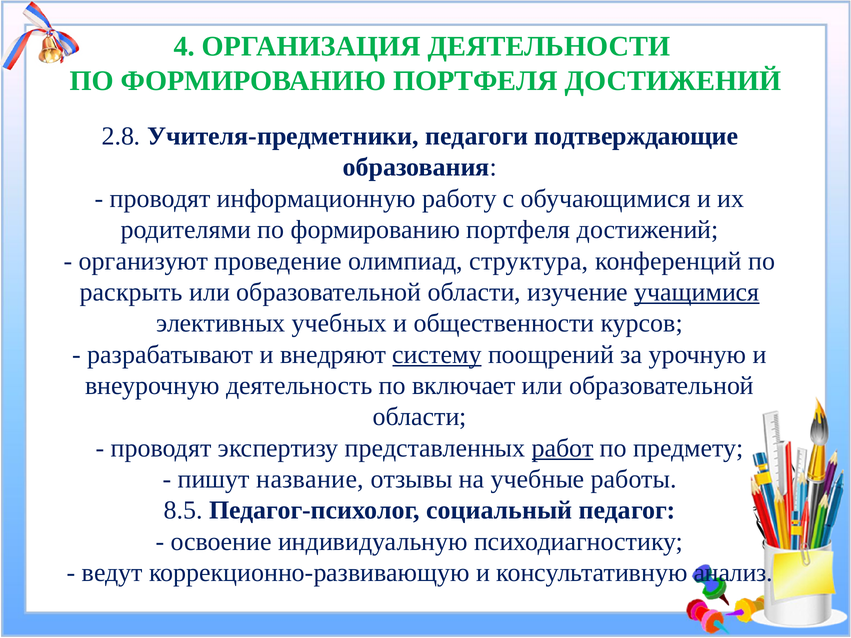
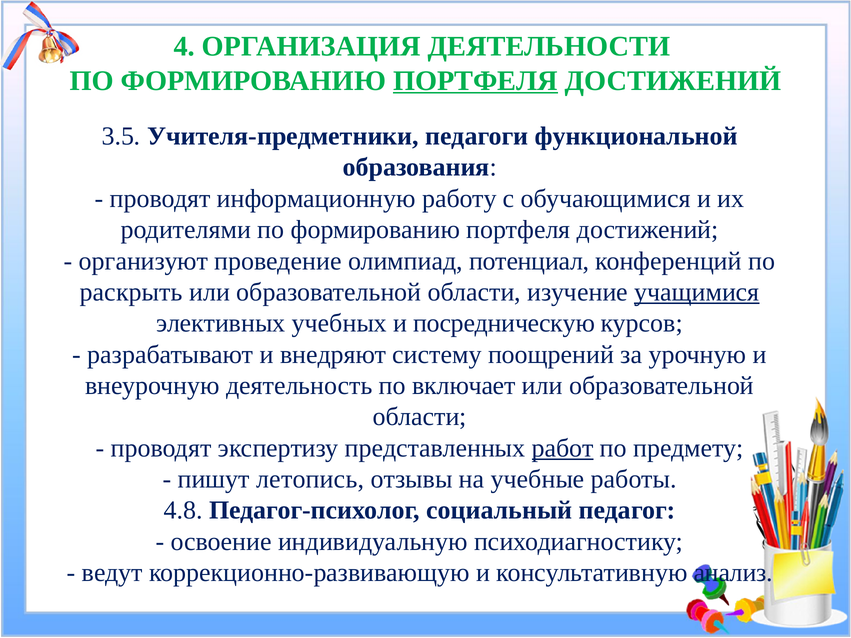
ПОРТФЕЛЯ at (475, 81) underline: none -> present
2.8: 2.8 -> 3.5
подтверждающие: подтверждающие -> функциональной
структура: структура -> потенциал
общественности: общественности -> посредническую
систему underline: present -> none
название: название -> летопись
8.5: 8.5 -> 4.8
